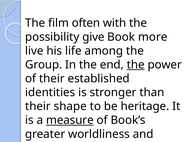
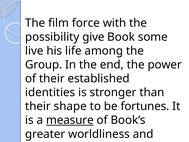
often: often -> force
more: more -> some
the at (136, 65) underline: present -> none
heritage: heritage -> fortunes
